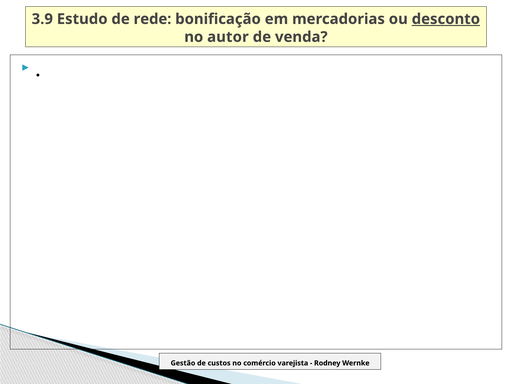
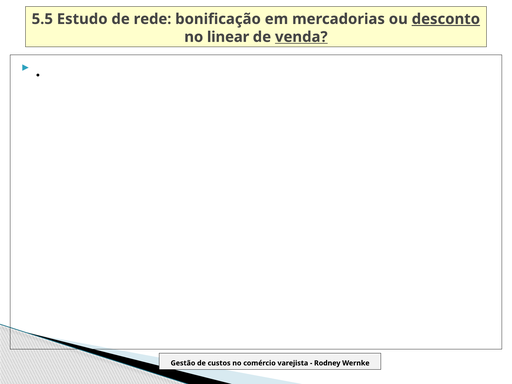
3.9: 3.9 -> 5.5
autor: autor -> linear
venda underline: none -> present
